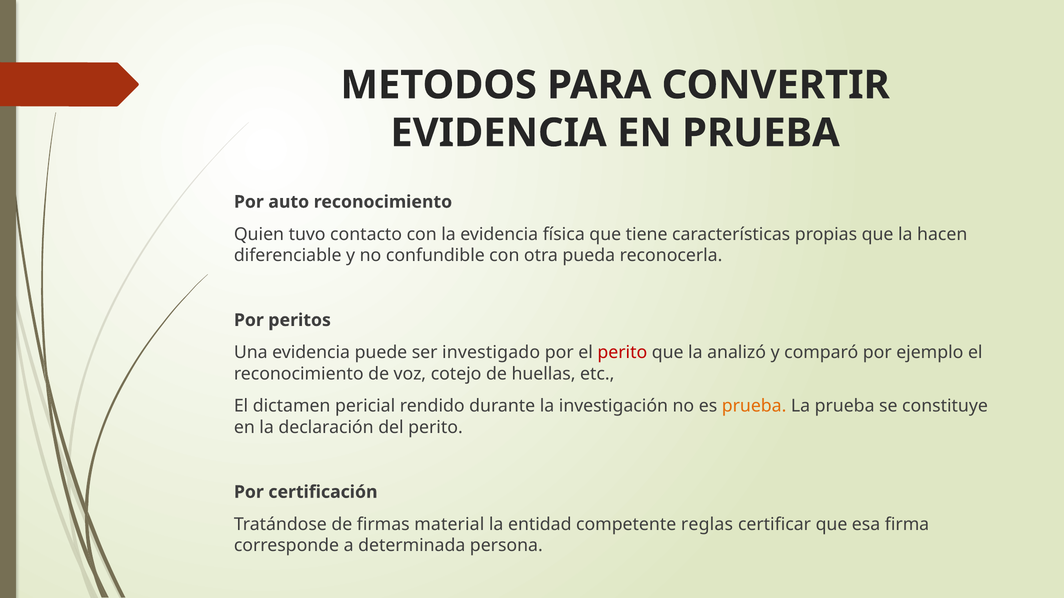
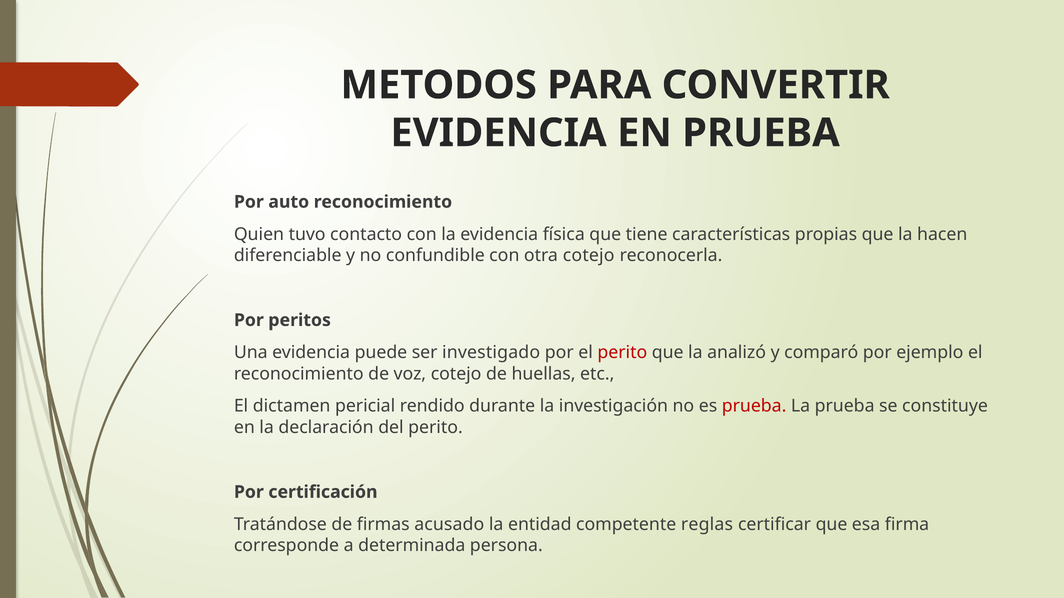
otra pueda: pueda -> cotejo
prueba at (754, 406) colour: orange -> red
material: material -> acusado
